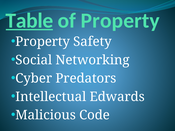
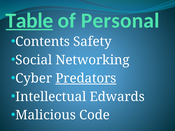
of Property: Property -> Personal
Property at (43, 42): Property -> Contents
Predators underline: none -> present
